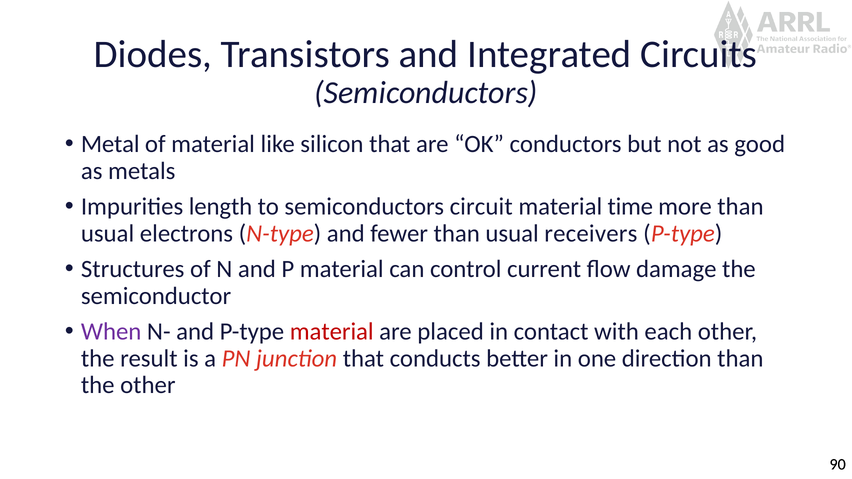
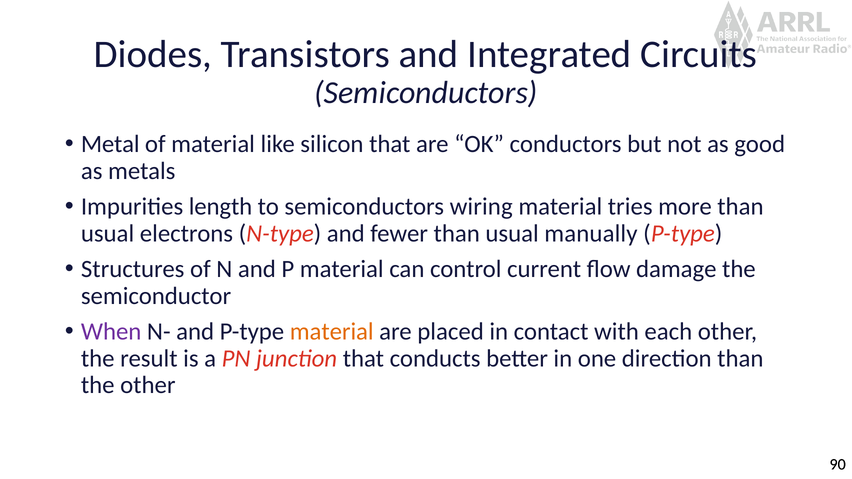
circuit: circuit -> wiring
time: time -> tries
receivers: receivers -> manually
material at (332, 332) colour: red -> orange
